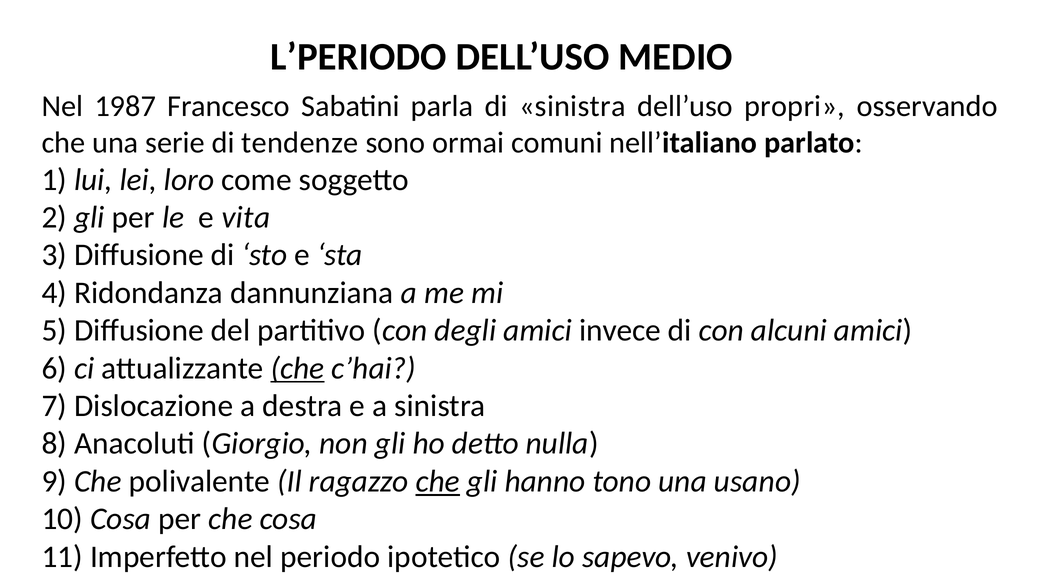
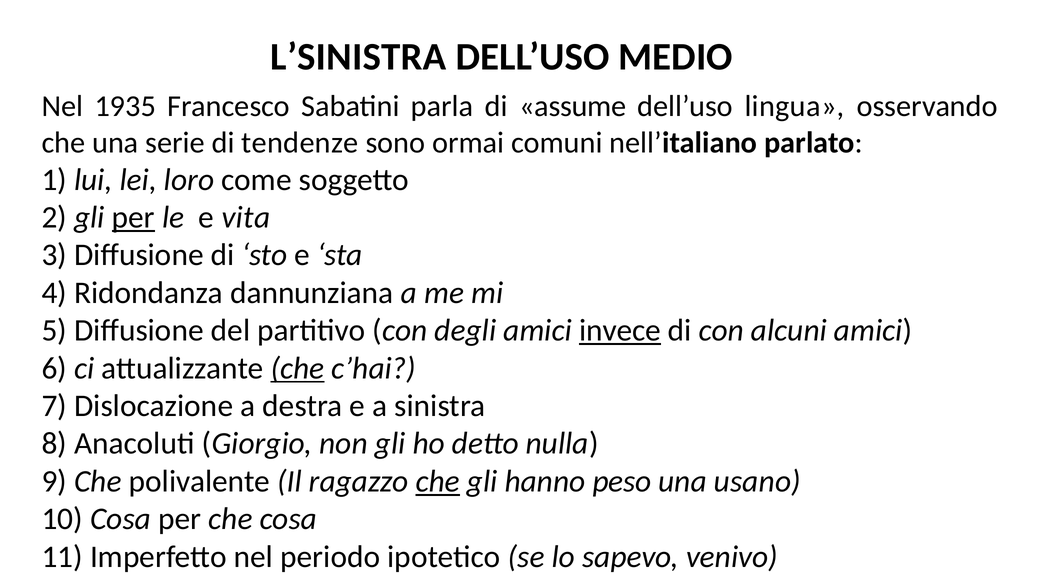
L’PERIODO: L’PERIODO -> L’SINISTRA
1987: 1987 -> 1935
di sinistra: sinistra -> assume
propri: propri -> lingua
per at (133, 217) underline: none -> present
invece underline: none -> present
tono: tono -> peso
